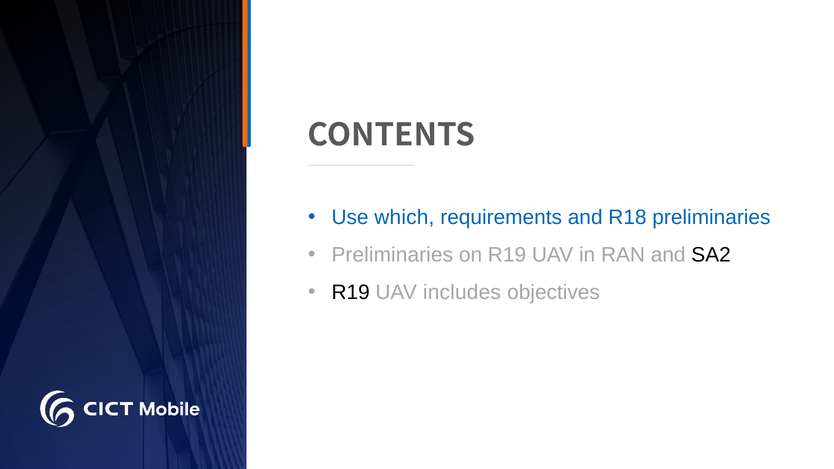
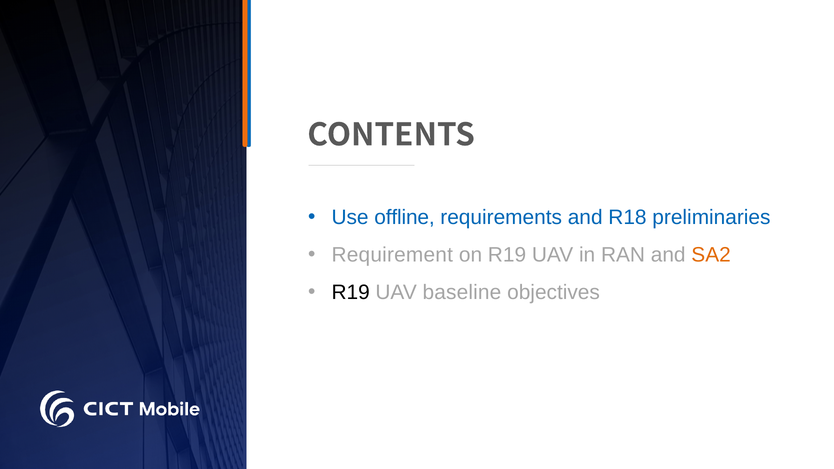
which: which -> offline
Preliminaries at (392, 255): Preliminaries -> Requirement
SA2 colour: black -> orange
includes: includes -> baseline
